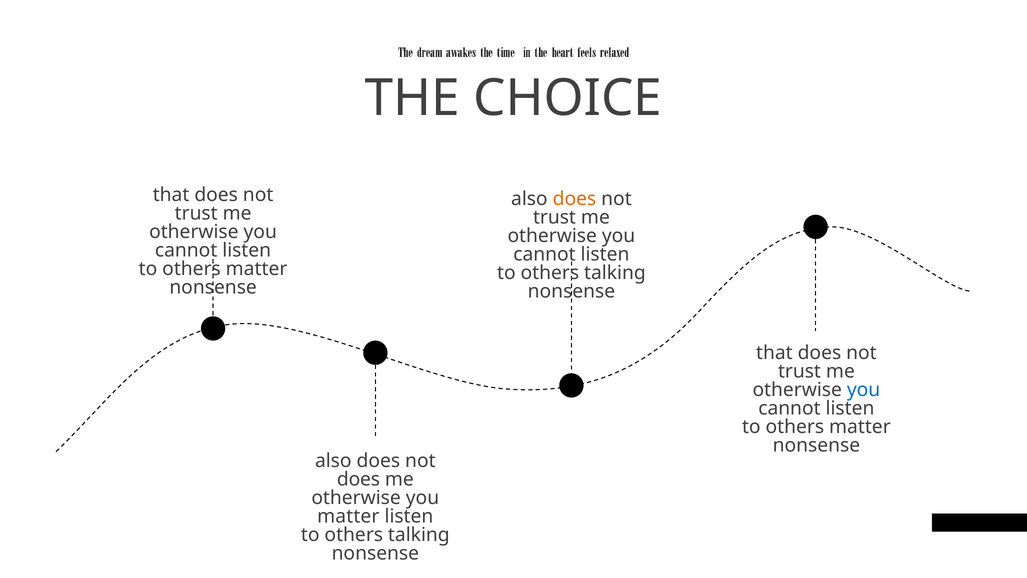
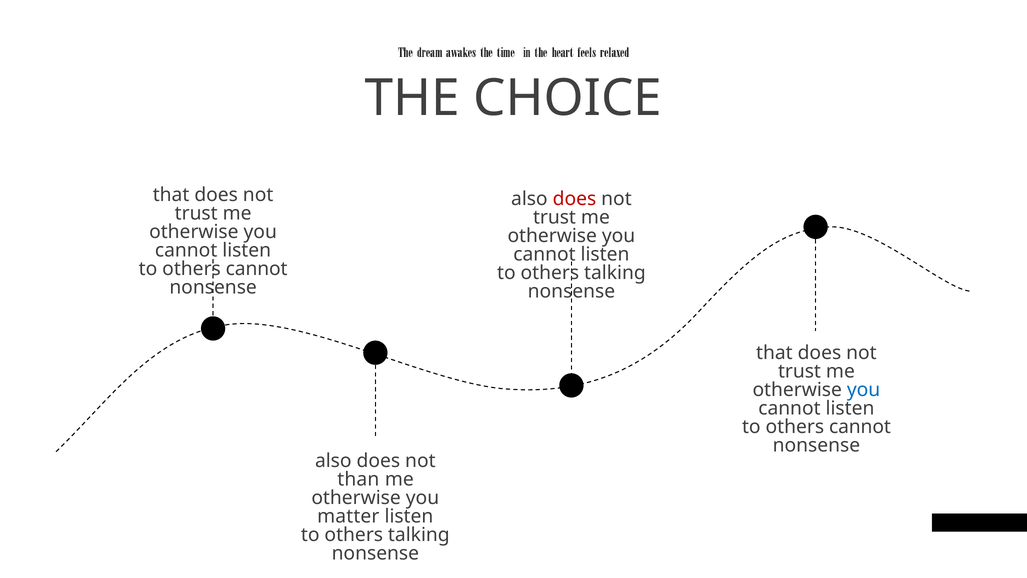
does at (574, 199) colour: orange -> red
matter at (257, 269): matter -> cannot
matter at (860, 426): matter -> cannot
does at (359, 479): does -> than
